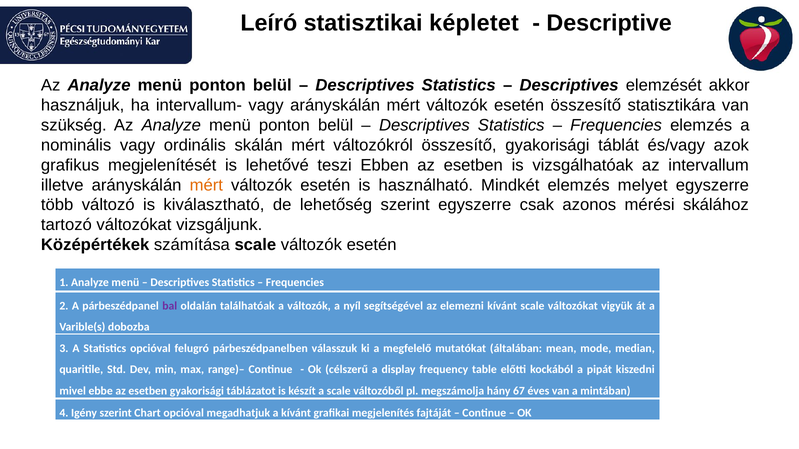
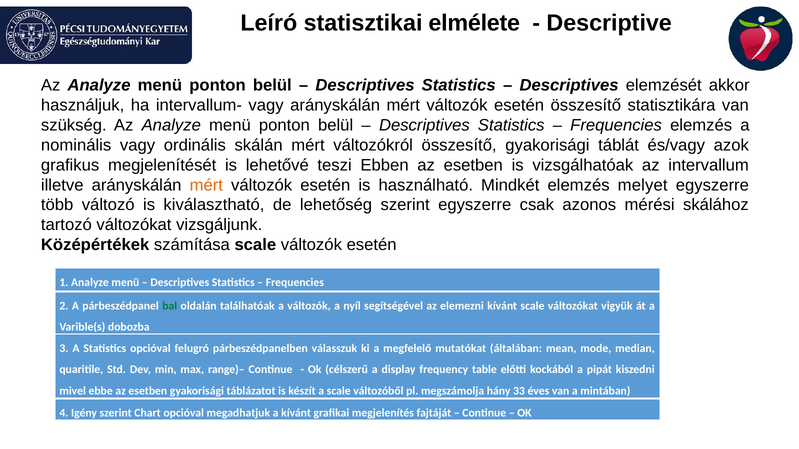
képletet: képletet -> elmélete
bal colour: purple -> green
67: 67 -> 33
